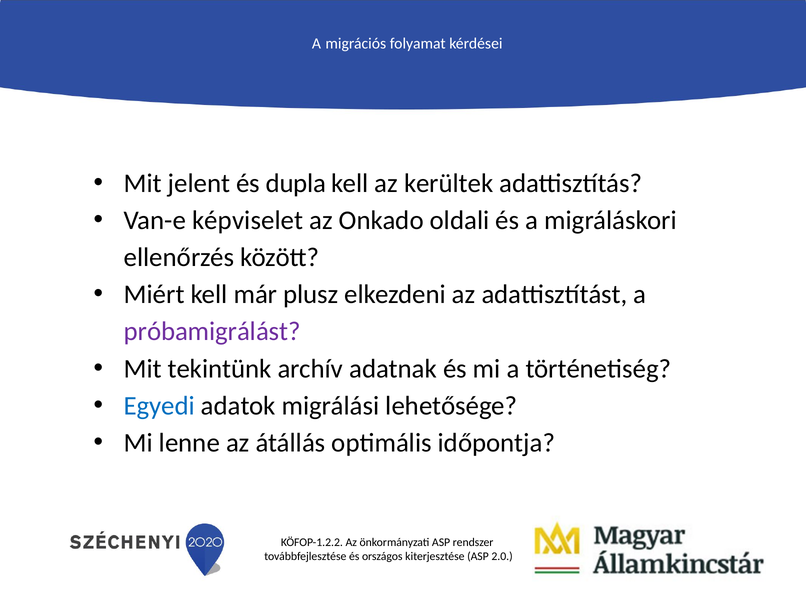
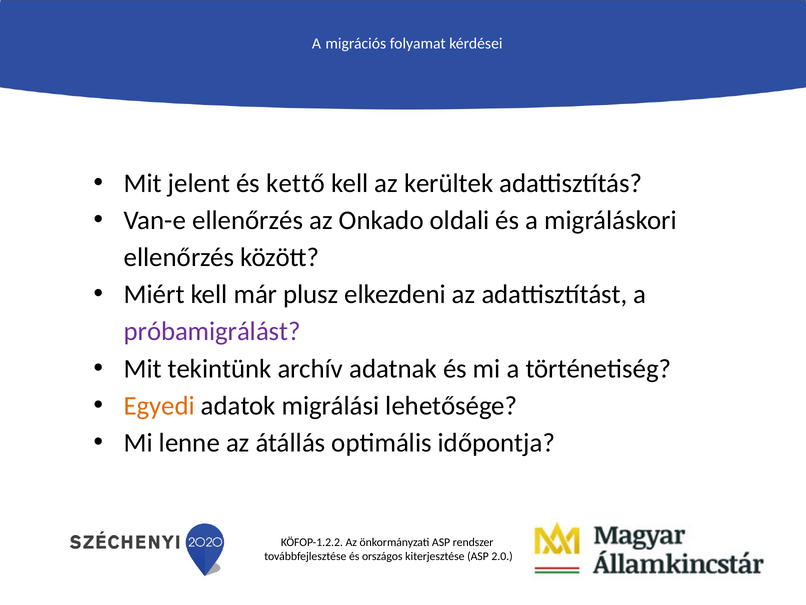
dupla: dupla -> kettő
Van-e képviselet: képviselet -> ellenőrzés
Egyedi colour: blue -> orange
